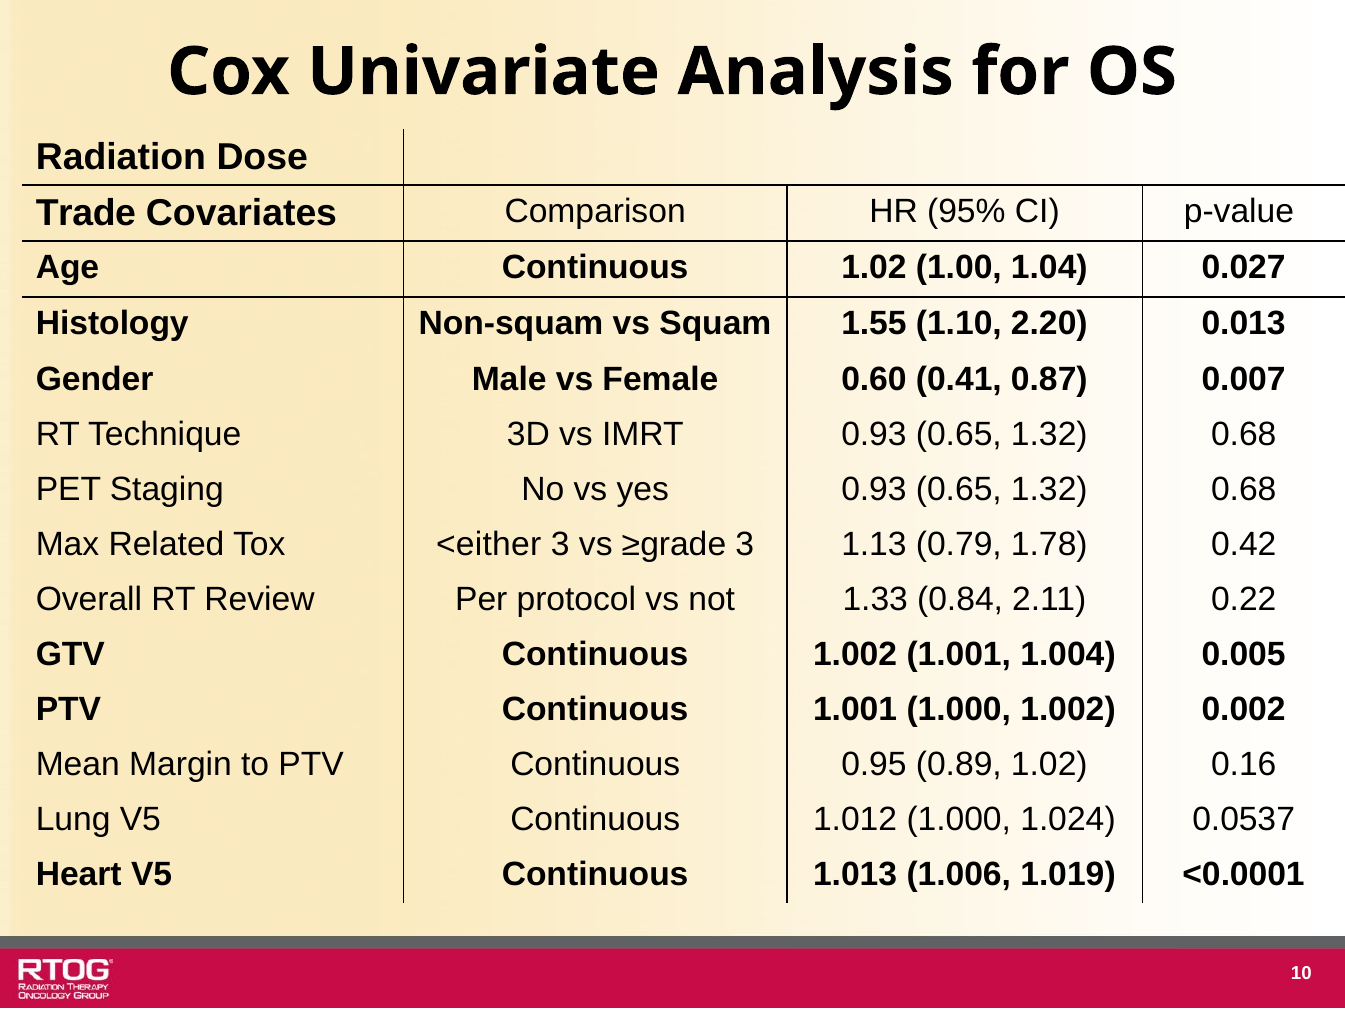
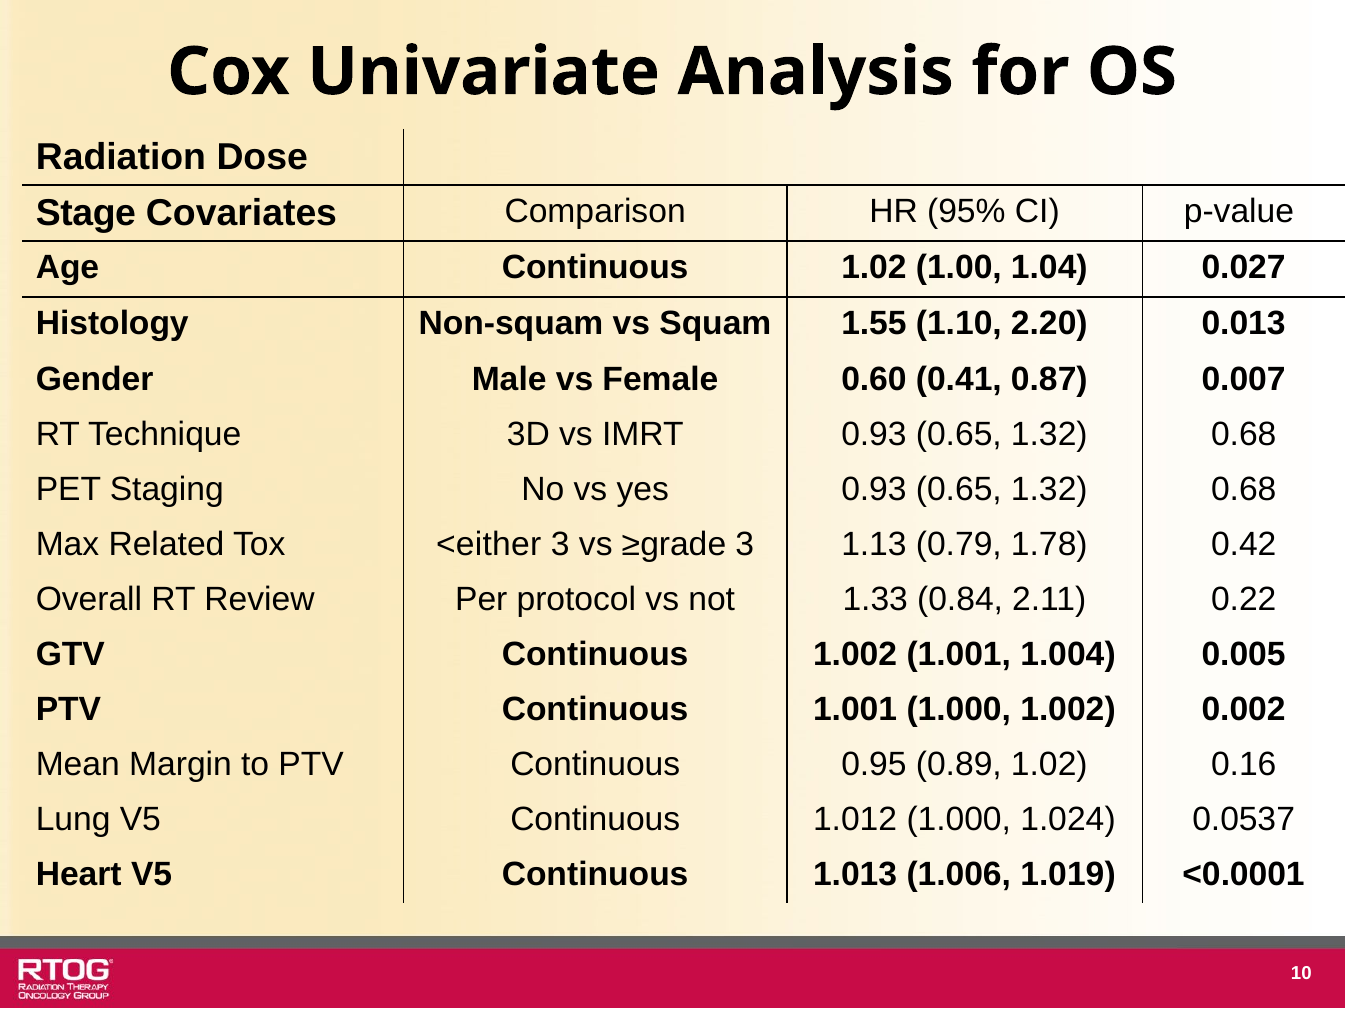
Trade: Trade -> Stage
